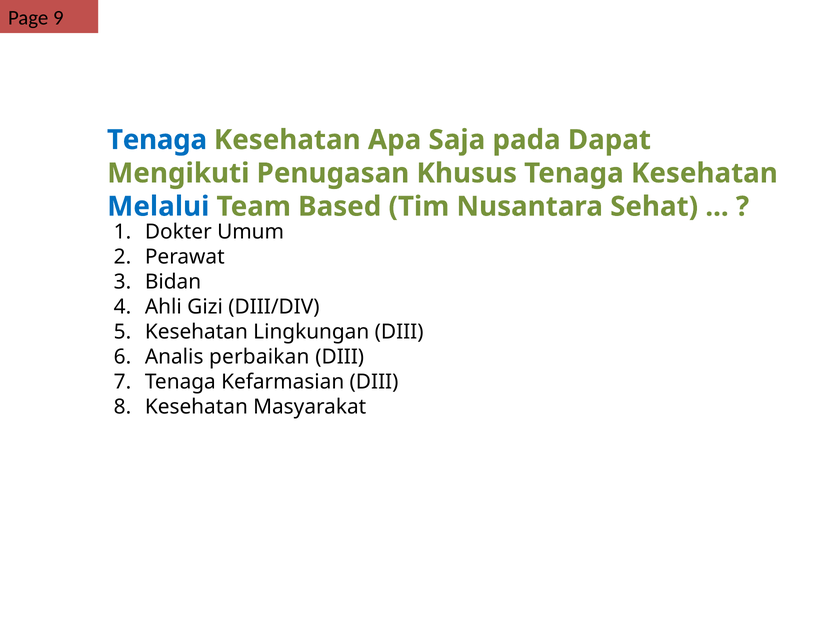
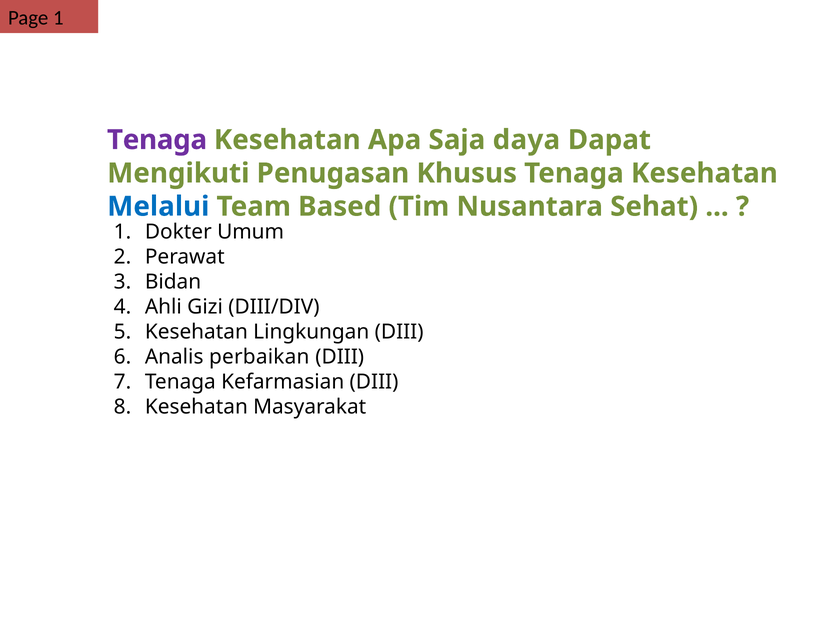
Page 9: 9 -> 1
Tenaga at (157, 140) colour: blue -> purple
pada: pada -> daya
